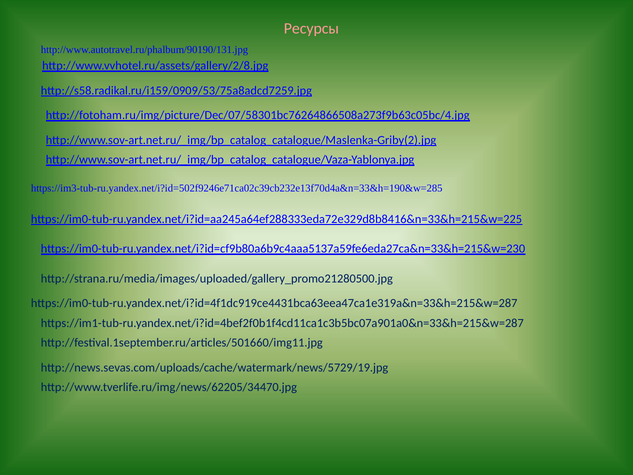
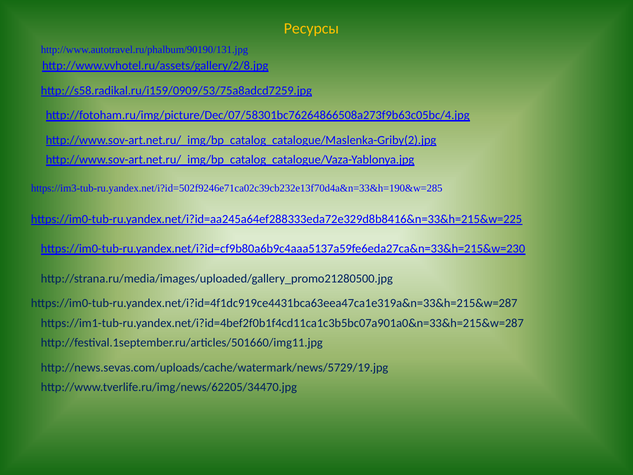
Ресурсы colour: pink -> yellow
